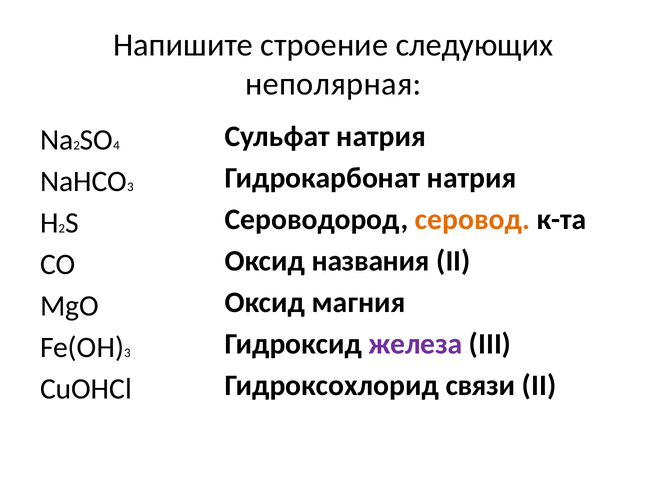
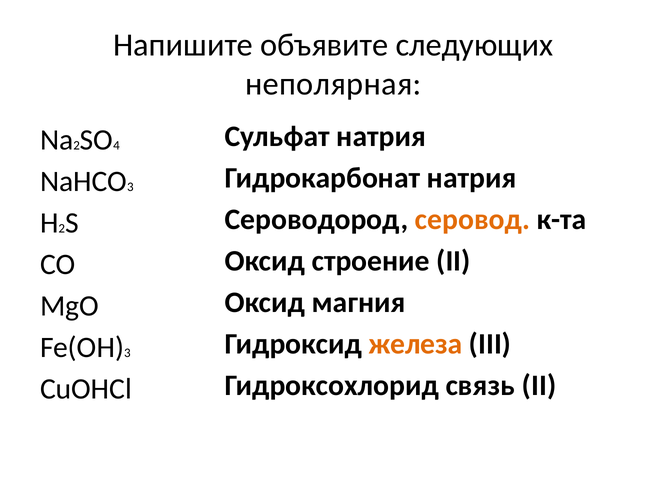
строение: строение -> объявите
названия: названия -> строение
железа colour: purple -> orange
связи: связи -> связь
